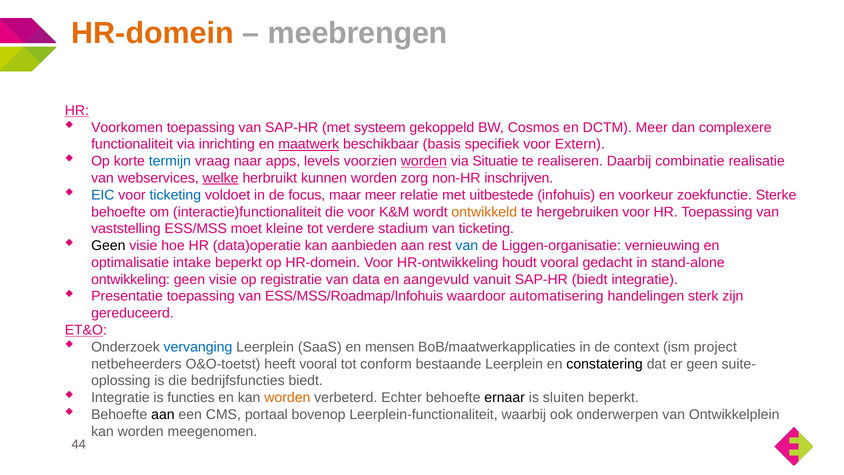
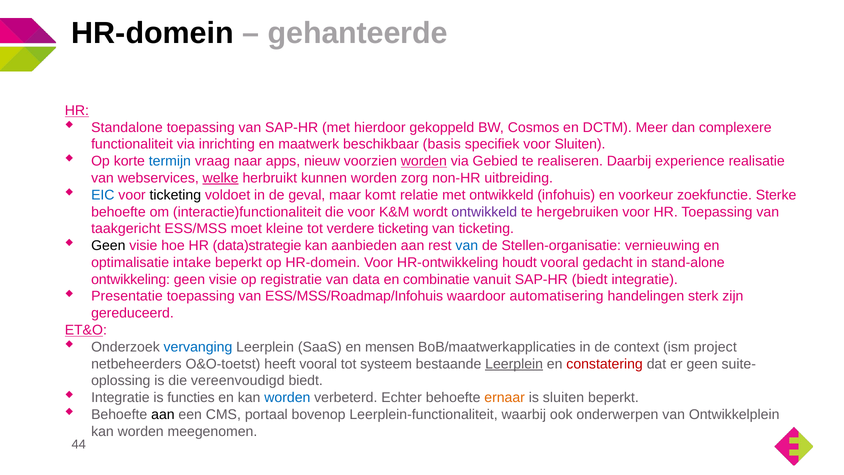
HR-domein at (153, 33) colour: orange -> black
meebrengen: meebrengen -> gehanteerde
Voorkomen: Voorkomen -> Standalone
systeem: systeem -> hierdoor
maatwerk underline: present -> none
voor Extern: Extern -> Sluiten
levels: levels -> nieuw
Situatie: Situatie -> Gebied
combinatie: combinatie -> experience
inschrijven: inschrijven -> uitbreiding
ticketing at (175, 195) colour: blue -> black
focus: focus -> geval
maar meer: meer -> komt
met uitbestede: uitbestede -> ontwikkeld
ontwikkeld at (484, 212) colour: orange -> purple
vaststelling: vaststelling -> taakgericht
verdere stadium: stadium -> ticketing
data)operatie: data)operatie -> data)strategie
Liggen-organisatie: Liggen-organisatie -> Stellen-organisatie
aangevuld: aangevuld -> combinatie
conform: conform -> systeem
Leerplein at (514, 364) underline: none -> present
constatering colour: black -> red
bedrijfsfuncties: bedrijfsfuncties -> vereenvoudigd
worden at (287, 397) colour: orange -> blue
ernaar colour: black -> orange
